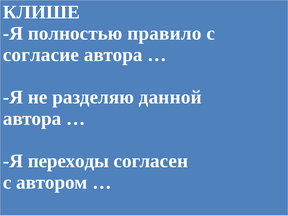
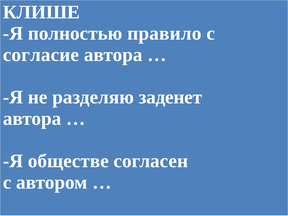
данной: данной -> заденет
переходы: переходы -> обществе
